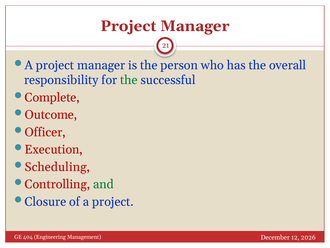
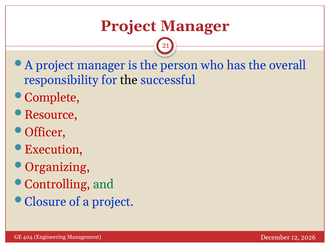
the at (129, 80) colour: green -> black
Outcome: Outcome -> Resource
Scheduling: Scheduling -> Organizing
